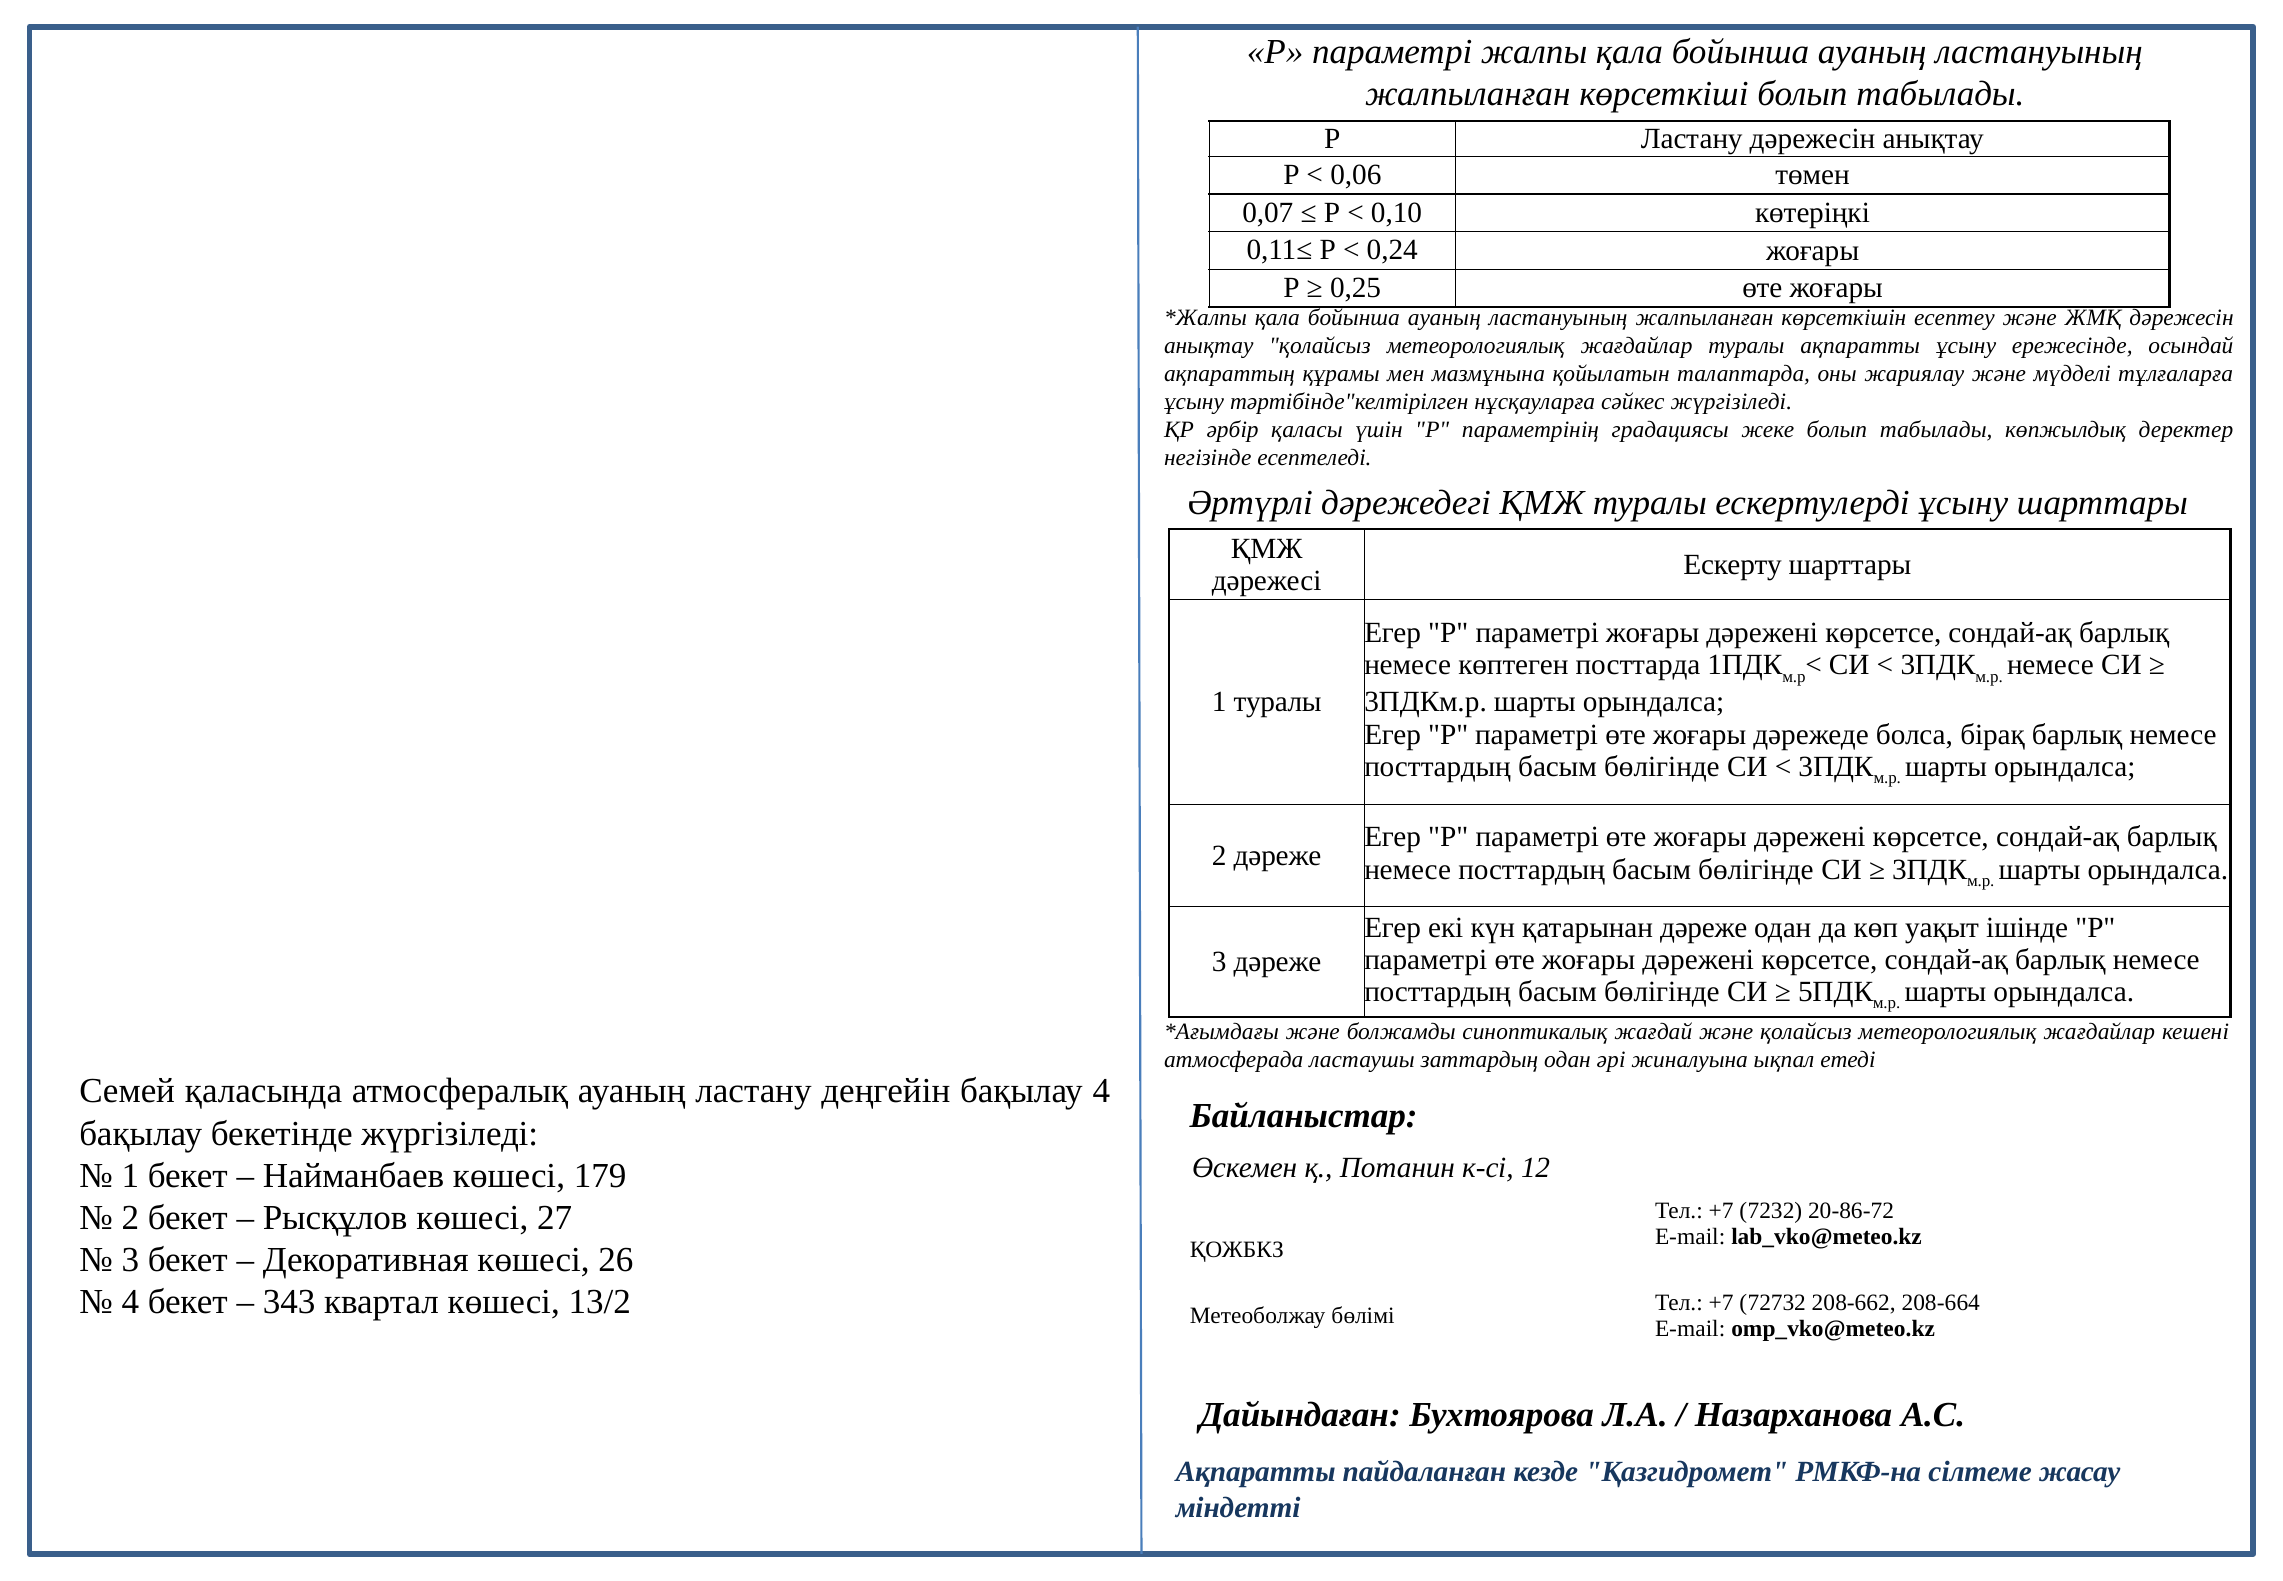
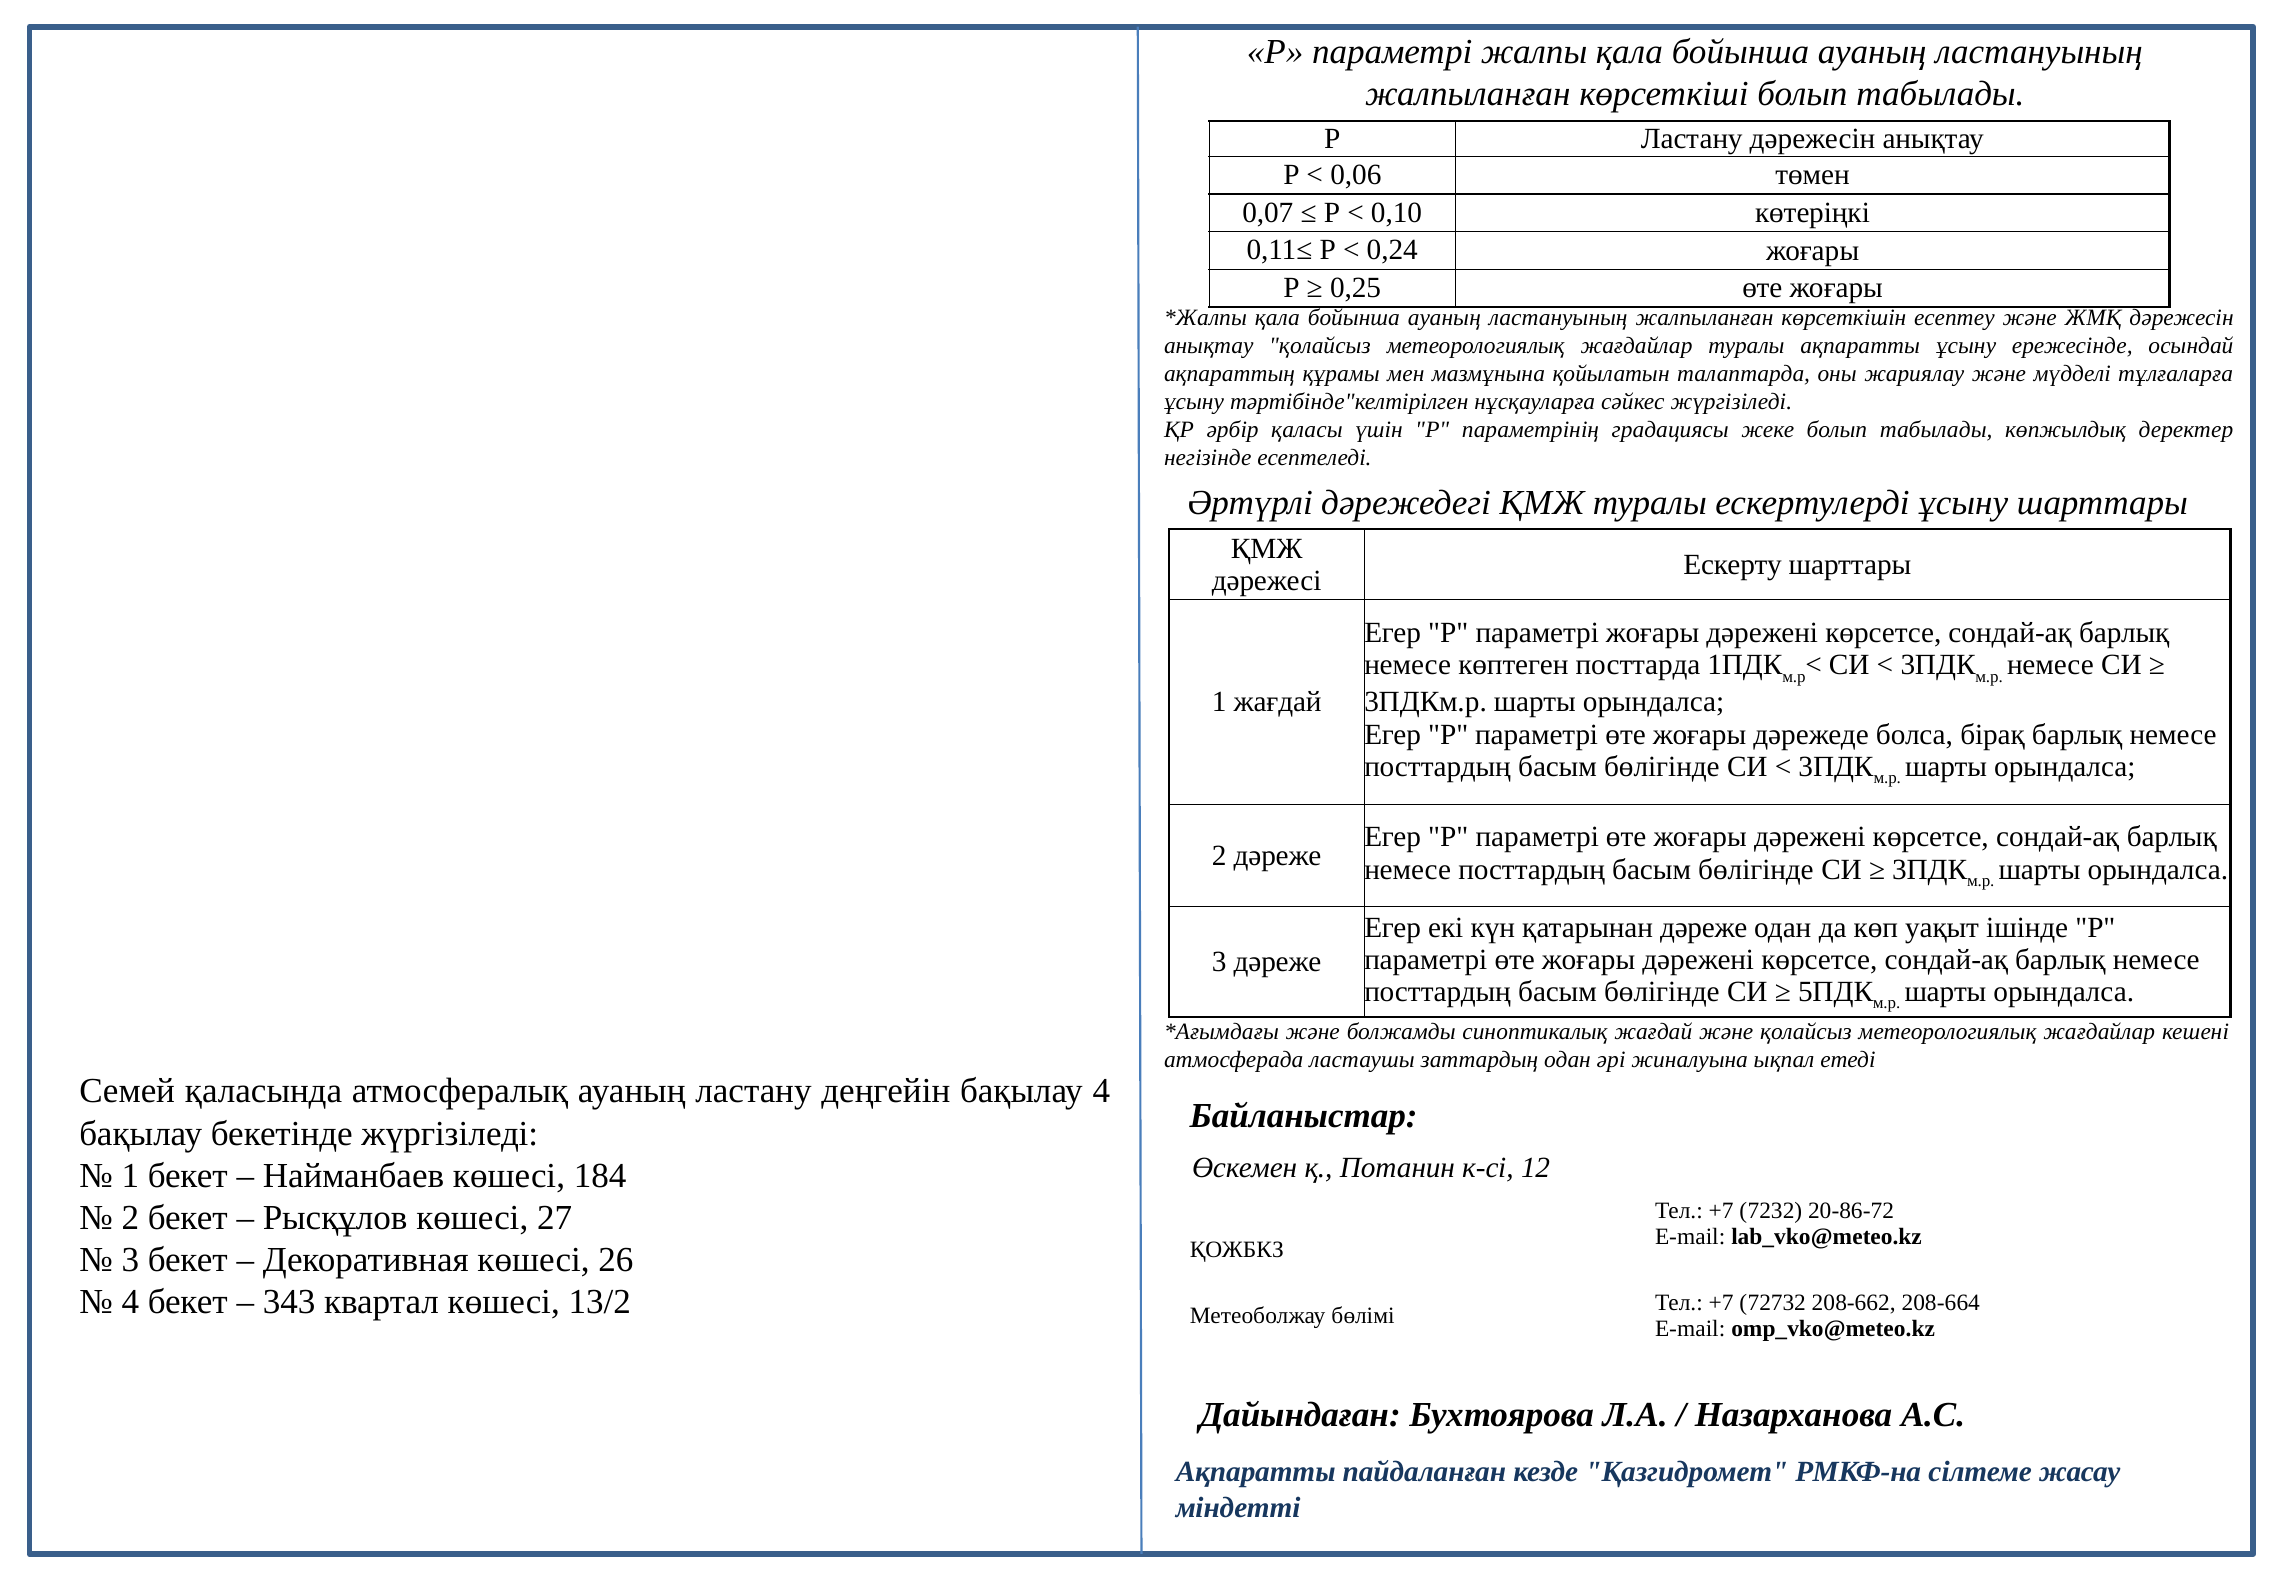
1 туралы: туралы -> жағдай
179: 179 -> 184
